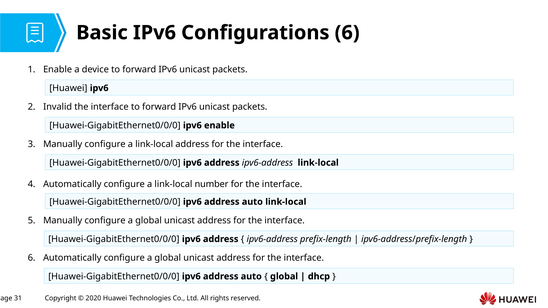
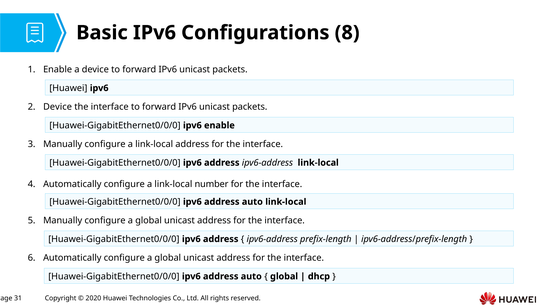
Configurations 6: 6 -> 8
Invalid at (58, 107): Invalid -> Device
